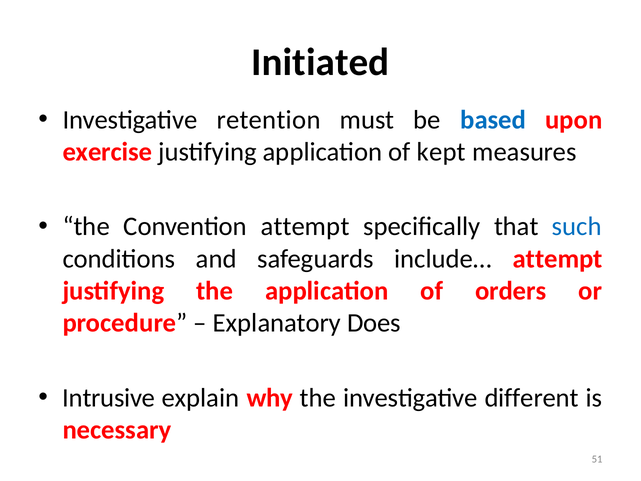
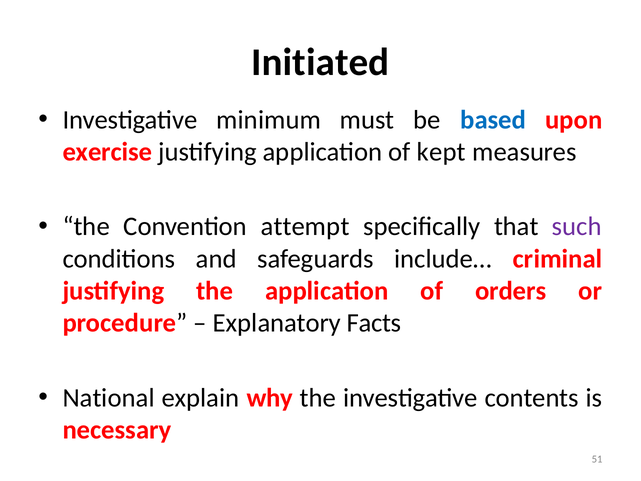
retention: retention -> minimum
such colour: blue -> purple
include… attempt: attempt -> criminal
Does: Does -> Facts
Intrusive: Intrusive -> National
different: different -> contents
